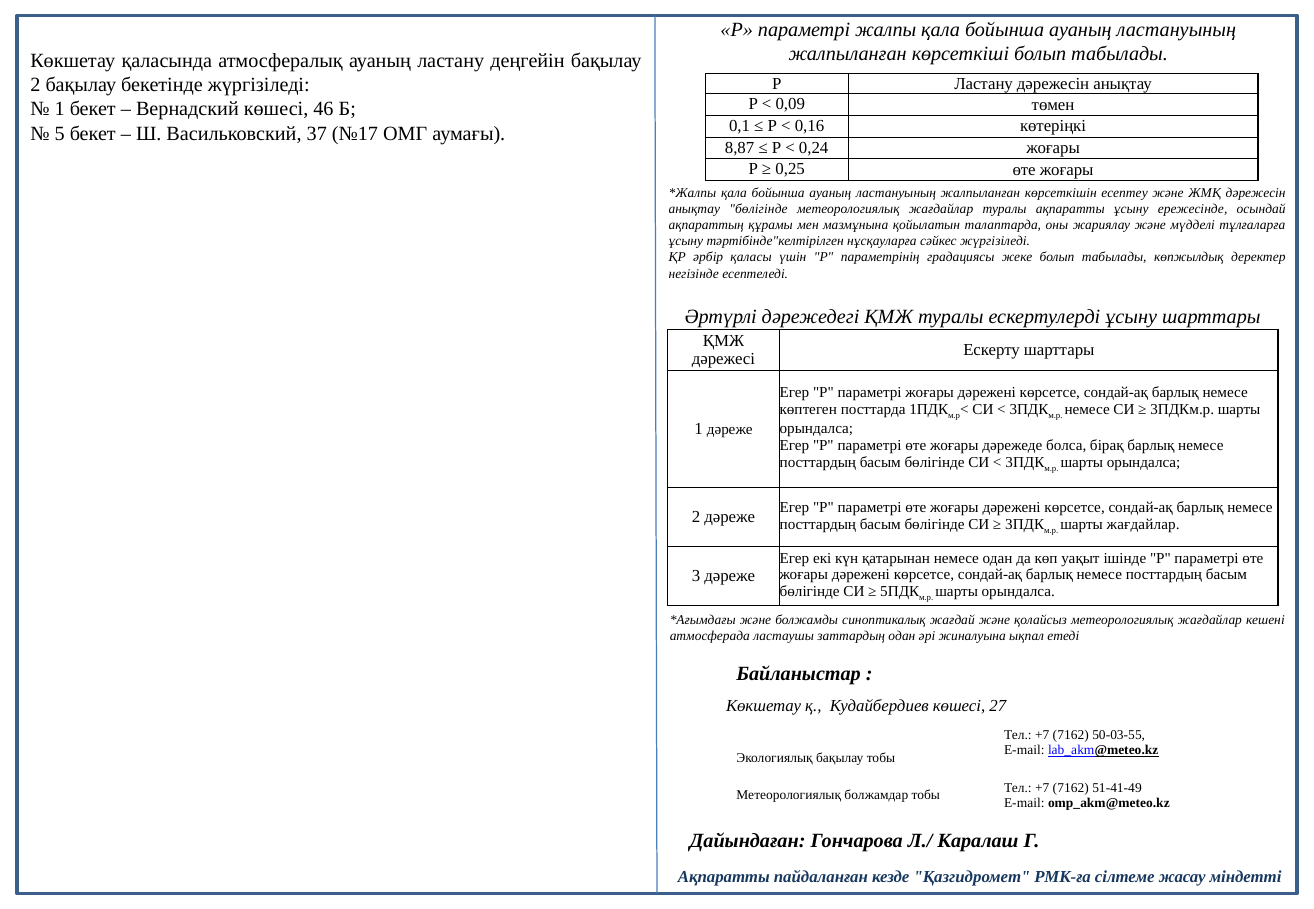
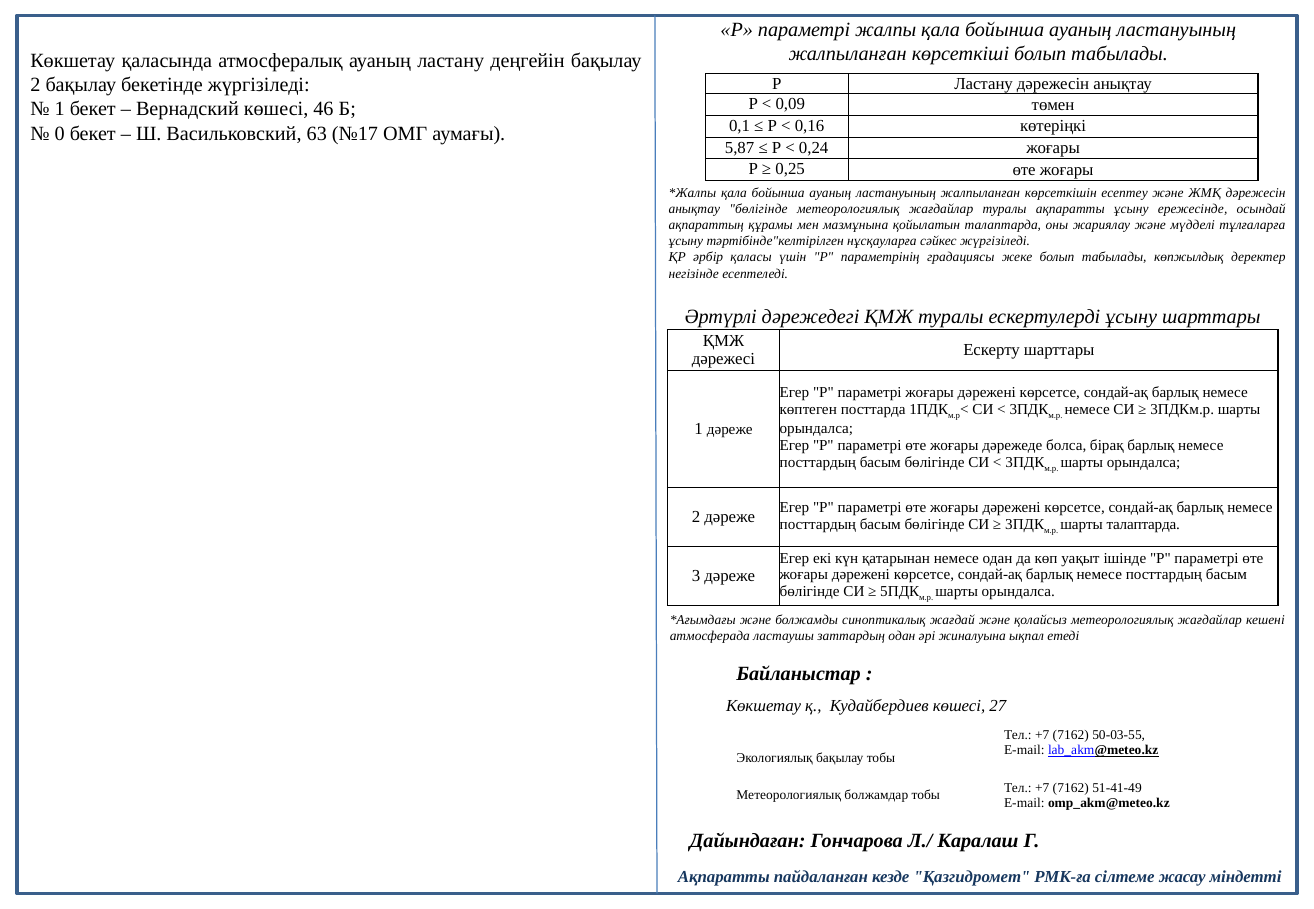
5: 5 -> 0
37: 37 -> 63
8,87: 8,87 -> 5,87
шарты жағдайлар: жағдайлар -> талаптарда
